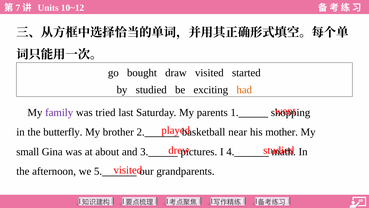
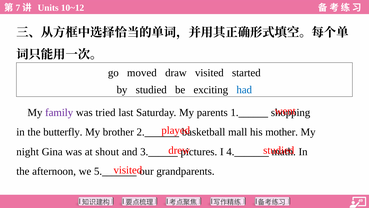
bought: bought -> moved
had colour: orange -> blue
near: near -> mall
small: small -> night
about: about -> shout
